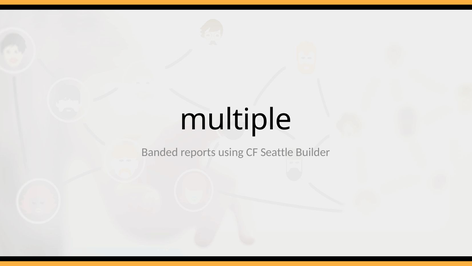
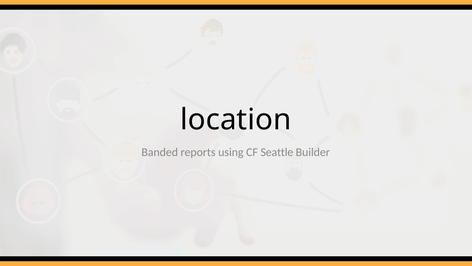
multiple: multiple -> location
